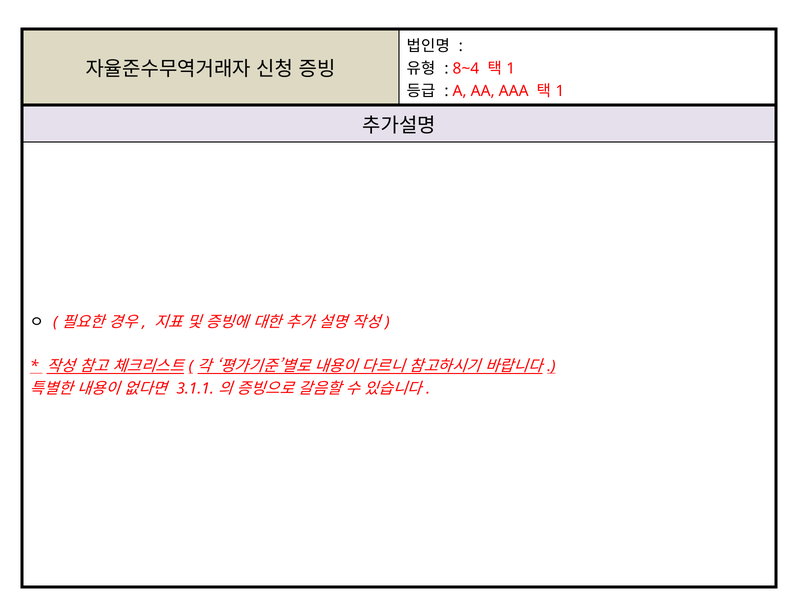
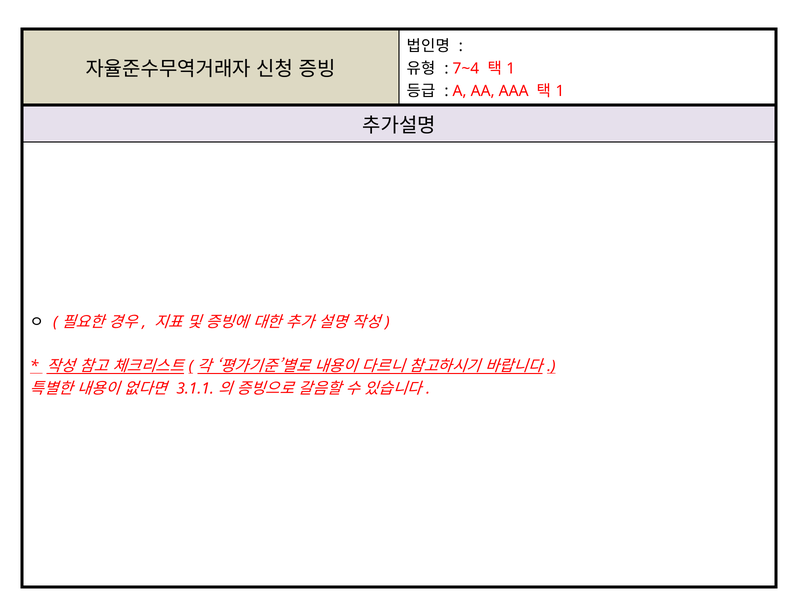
8~4: 8~4 -> 7~4
